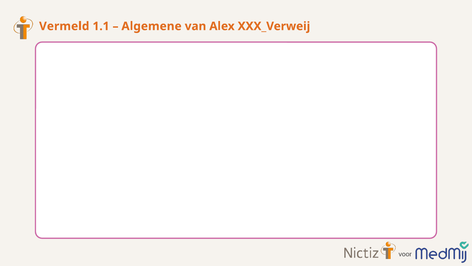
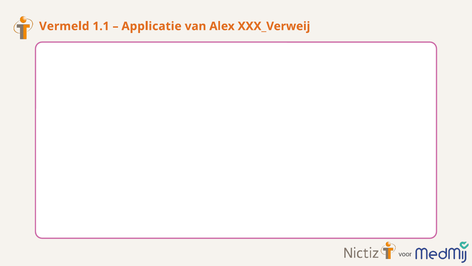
Algemene: Algemene -> Applicatie
